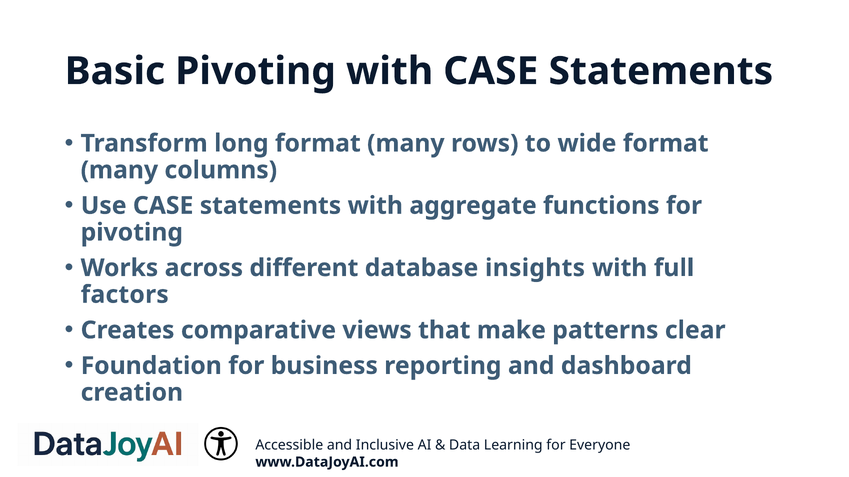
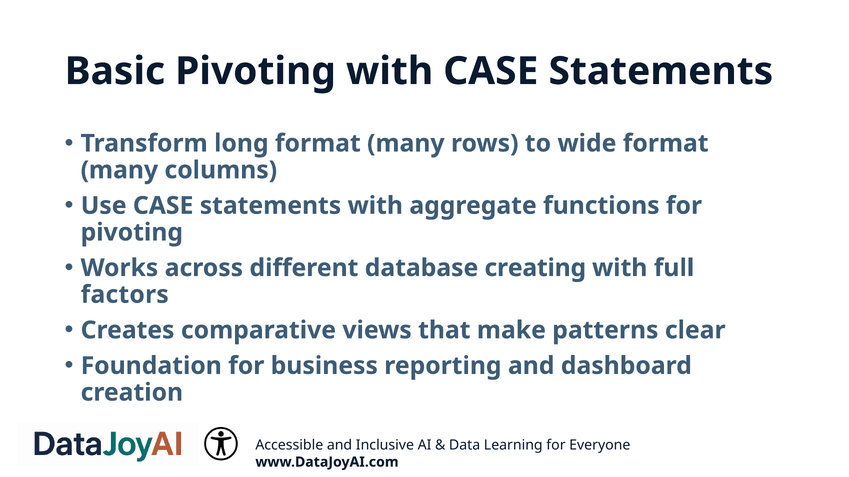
insights: insights -> creating
